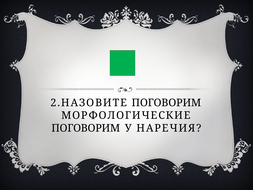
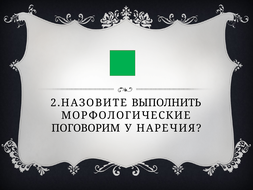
2.НАЗОВИТЕ ПОГОВОРИМ: ПОГОВОРИМ -> ВЫПОЛНИТЬ
